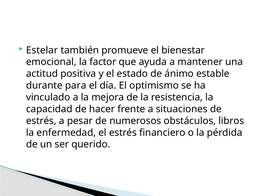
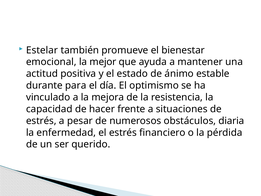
factor: factor -> mejor
libros: libros -> diaria
